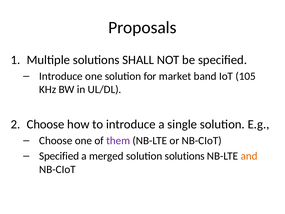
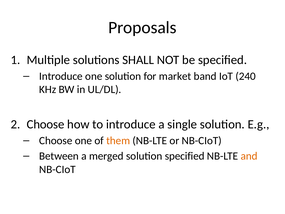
105: 105 -> 240
them colour: purple -> orange
Specified at (59, 156): Specified -> Between
solution solutions: solutions -> specified
